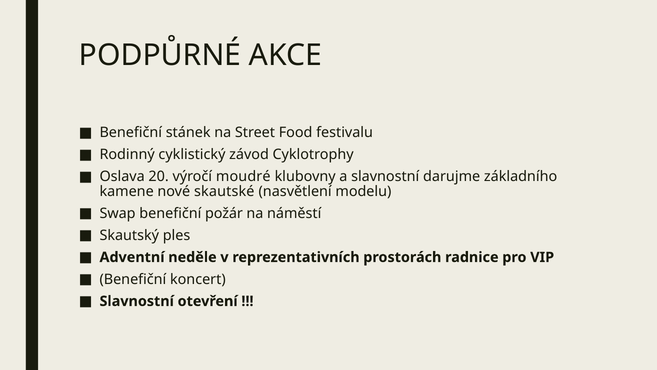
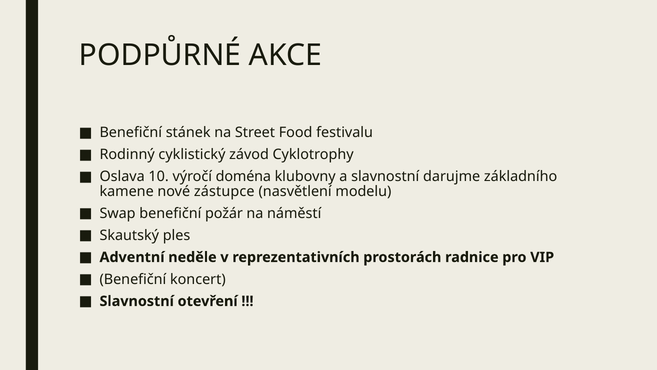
20: 20 -> 10
moudré: moudré -> doména
skautské: skautské -> zástupce
